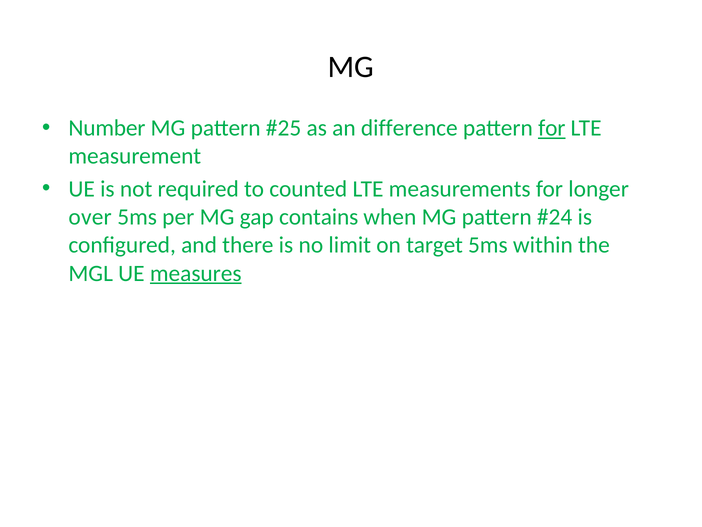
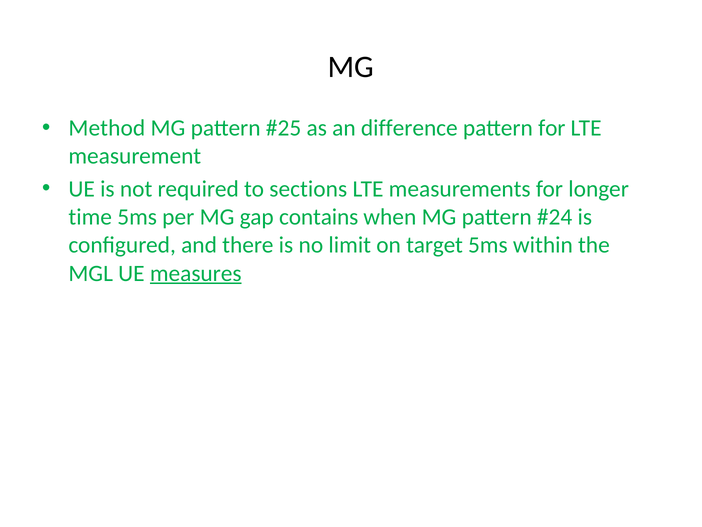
Number: Number -> Method
for at (552, 128) underline: present -> none
counted: counted -> sections
over: over -> time
